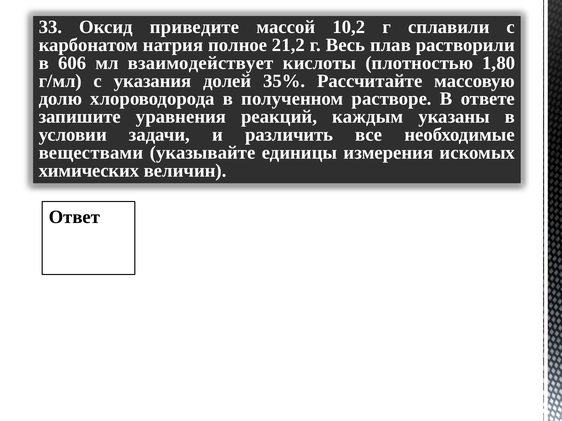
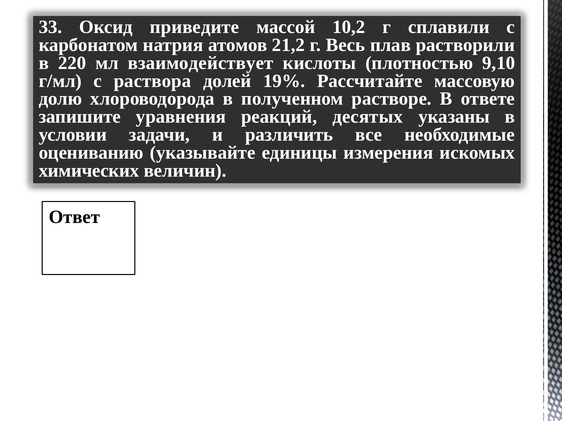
полное: полное -> атомов
606: 606 -> 220
1,80: 1,80 -> 9,10
указания: указания -> раствора
35%: 35% -> 19%
каждым: каждым -> десятых
веществами: веществами -> оцениванию
